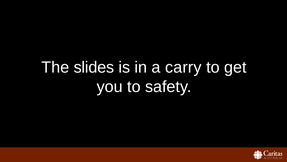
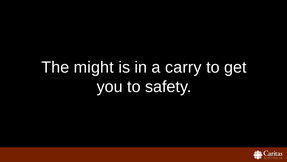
slides: slides -> might
